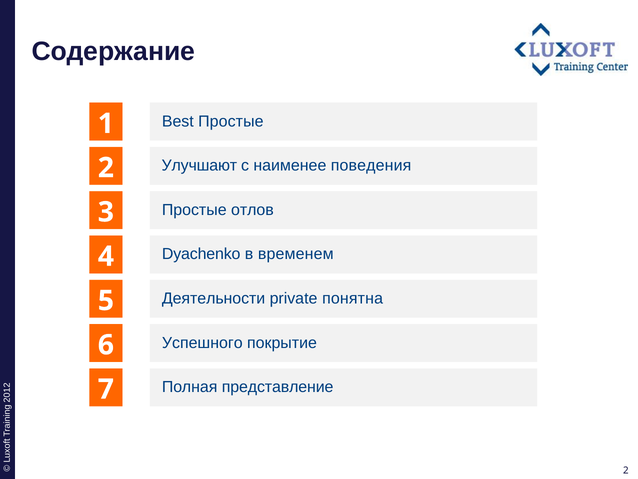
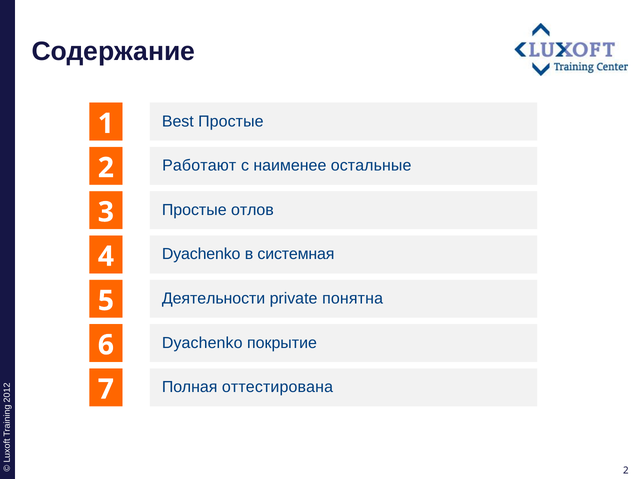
Улучшают: Улучшают -> Работают
поведения: поведения -> остальные
временем: временем -> системная
6 Успешного: Успешного -> Dyachenko
представление: представление -> оттестирована
